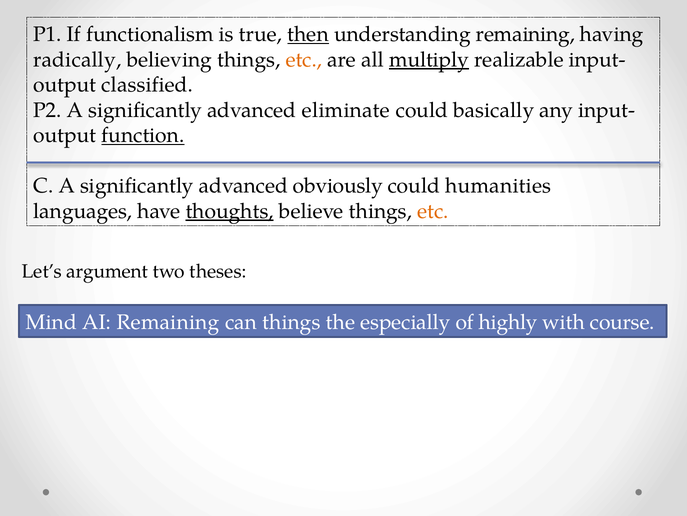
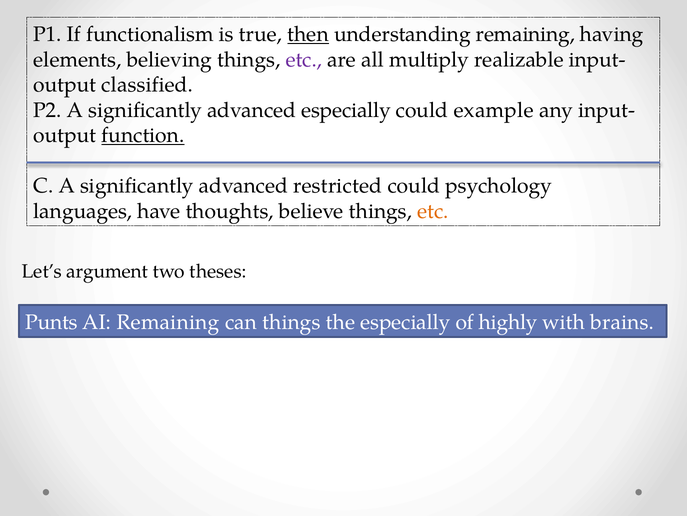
radically: radically -> elements
etc at (304, 60) colour: orange -> purple
multiply underline: present -> none
advanced eliminate: eliminate -> especially
basically: basically -> example
obviously: obviously -> restricted
humanities: humanities -> psychology
thoughts underline: present -> none
Mind: Mind -> Punts
course: course -> brains
